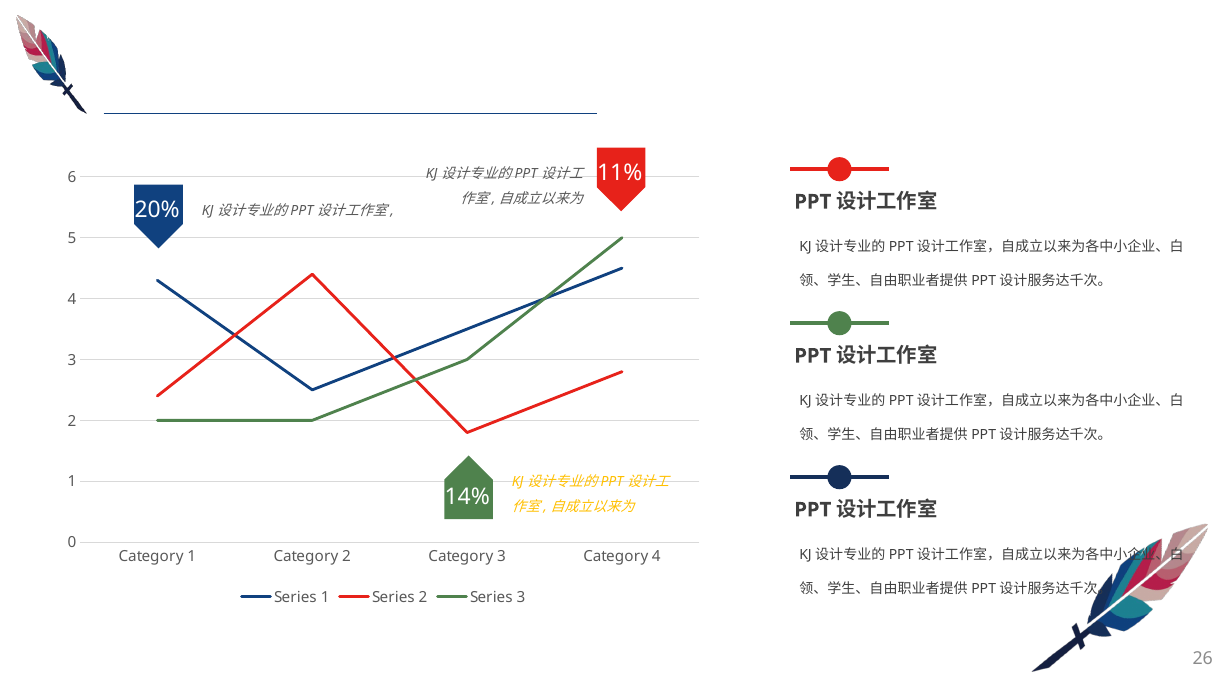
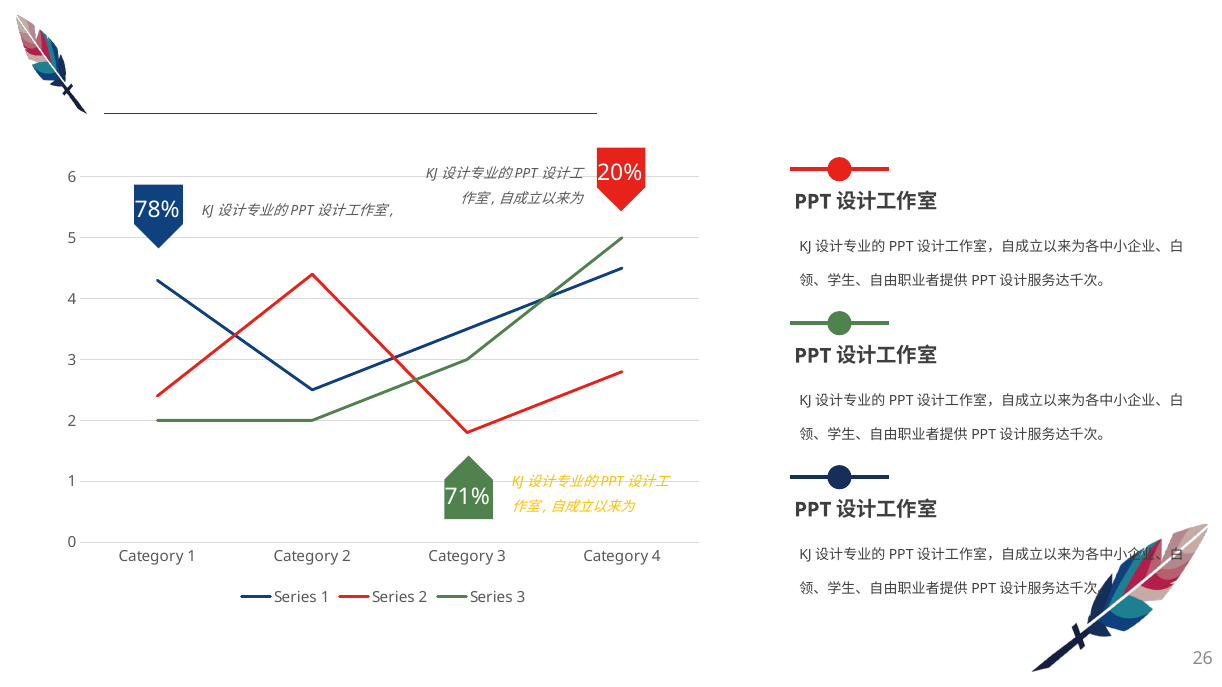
11%: 11% -> 20%
20%: 20% -> 78%
14%: 14% -> 71%
